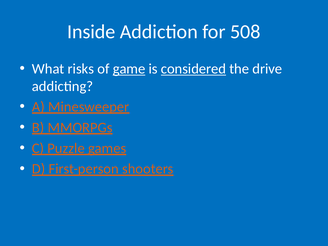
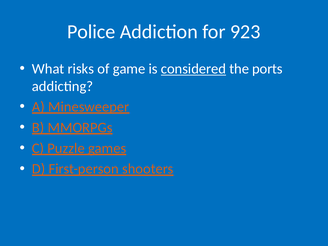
Inside: Inside -> Police
508: 508 -> 923
game underline: present -> none
drive: drive -> ports
